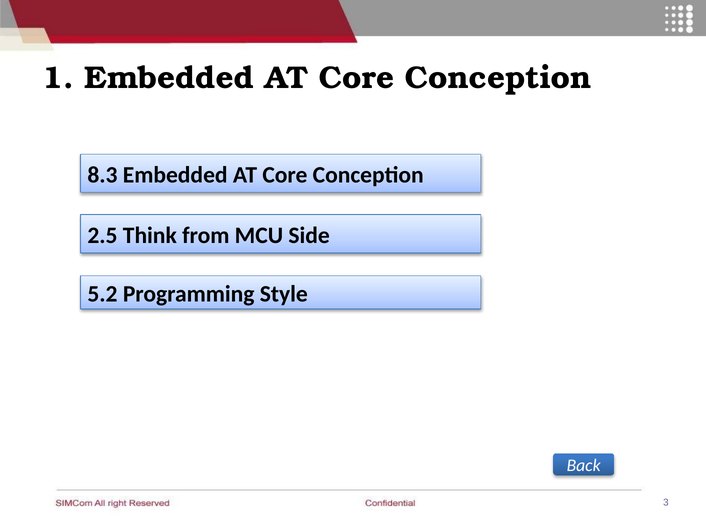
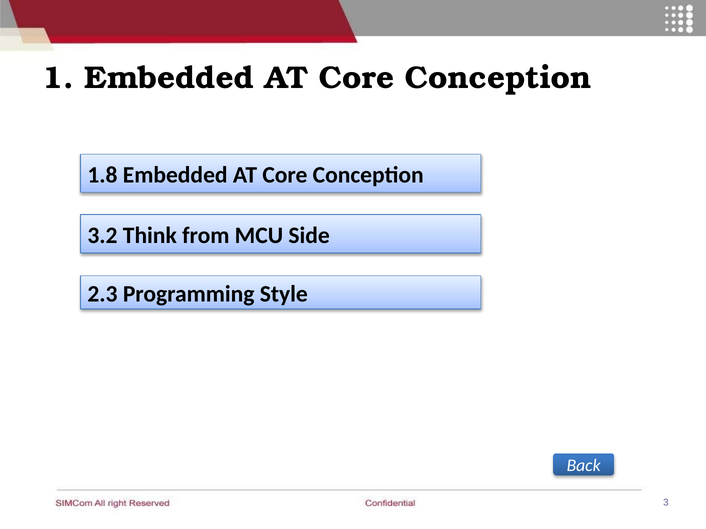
8.3: 8.3 -> 1.8
2.5: 2.5 -> 3.2
5.2: 5.2 -> 2.3
